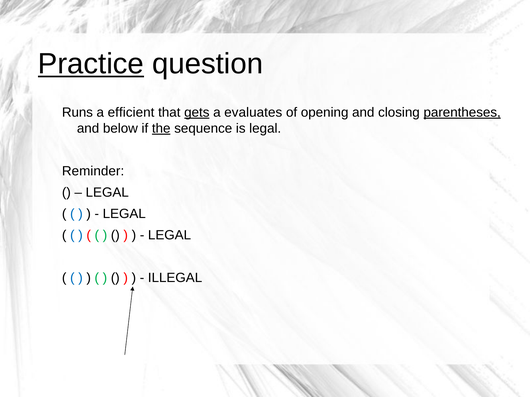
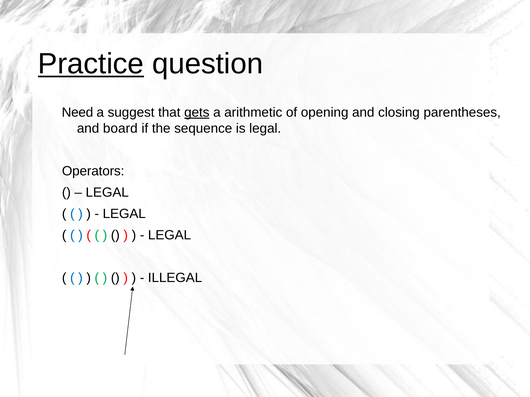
Runs: Runs -> Need
efficient: efficient -> suggest
evaluates: evaluates -> arithmetic
parentheses underline: present -> none
below: below -> board
the underline: present -> none
Reminder: Reminder -> Operators
